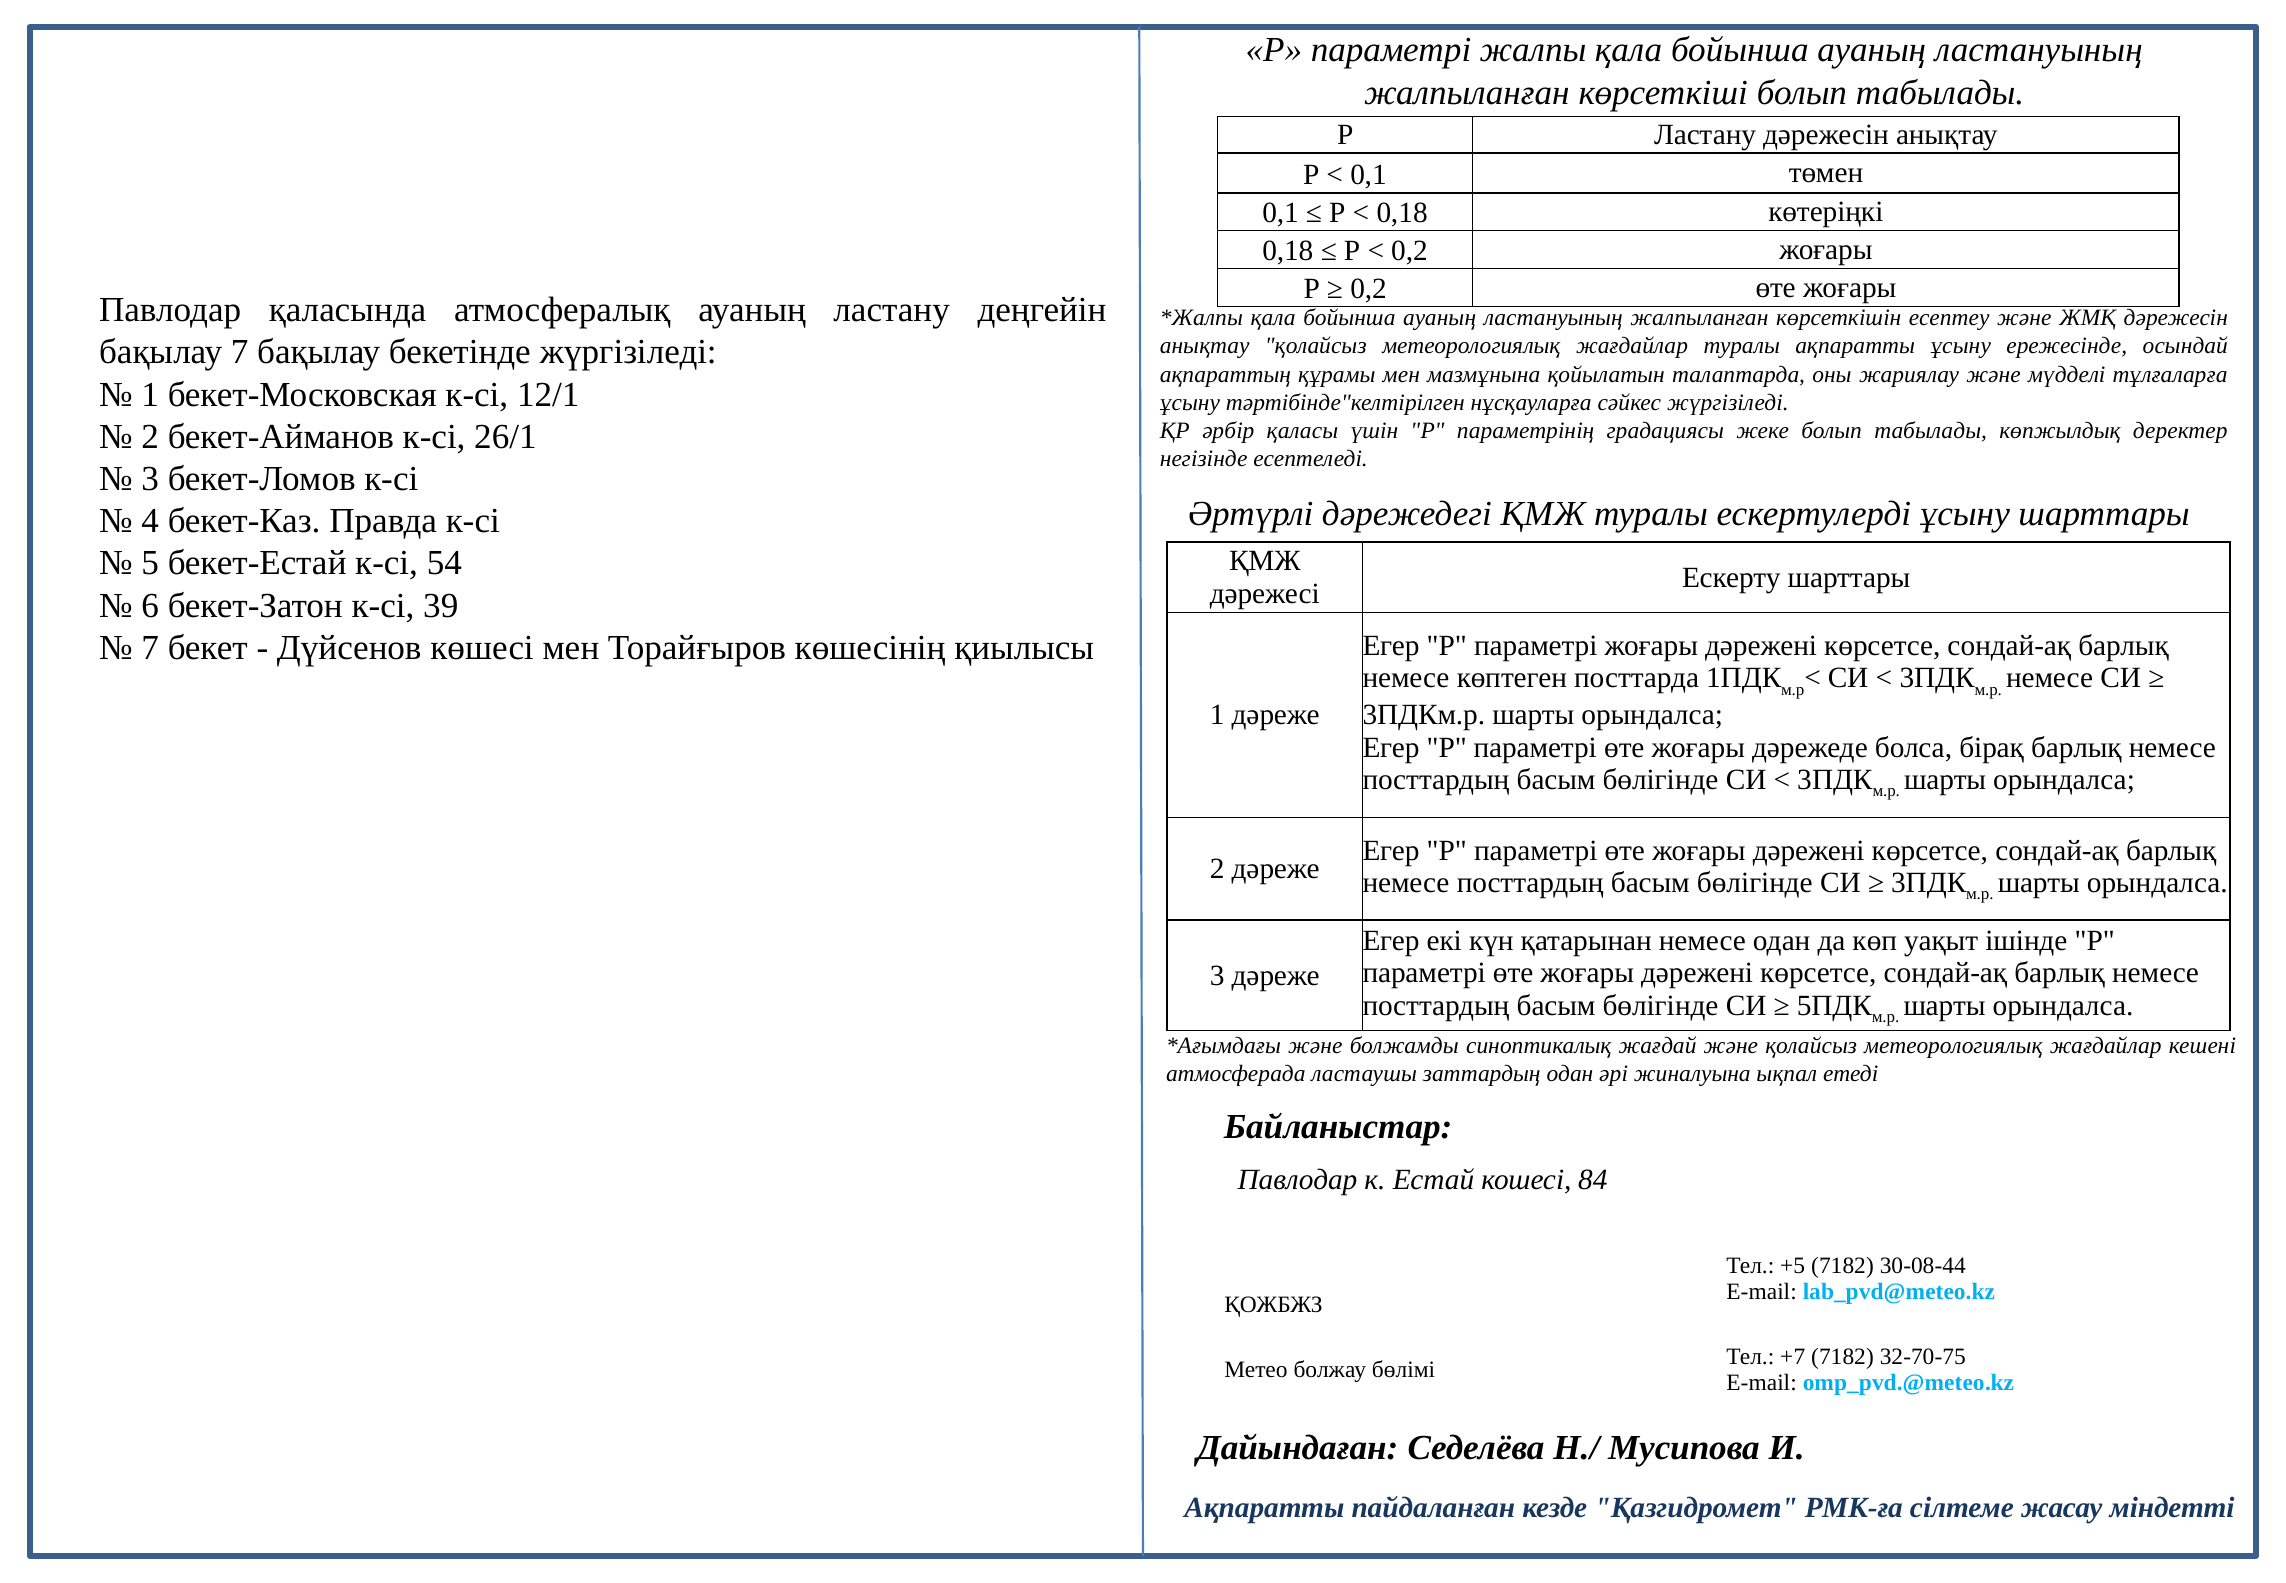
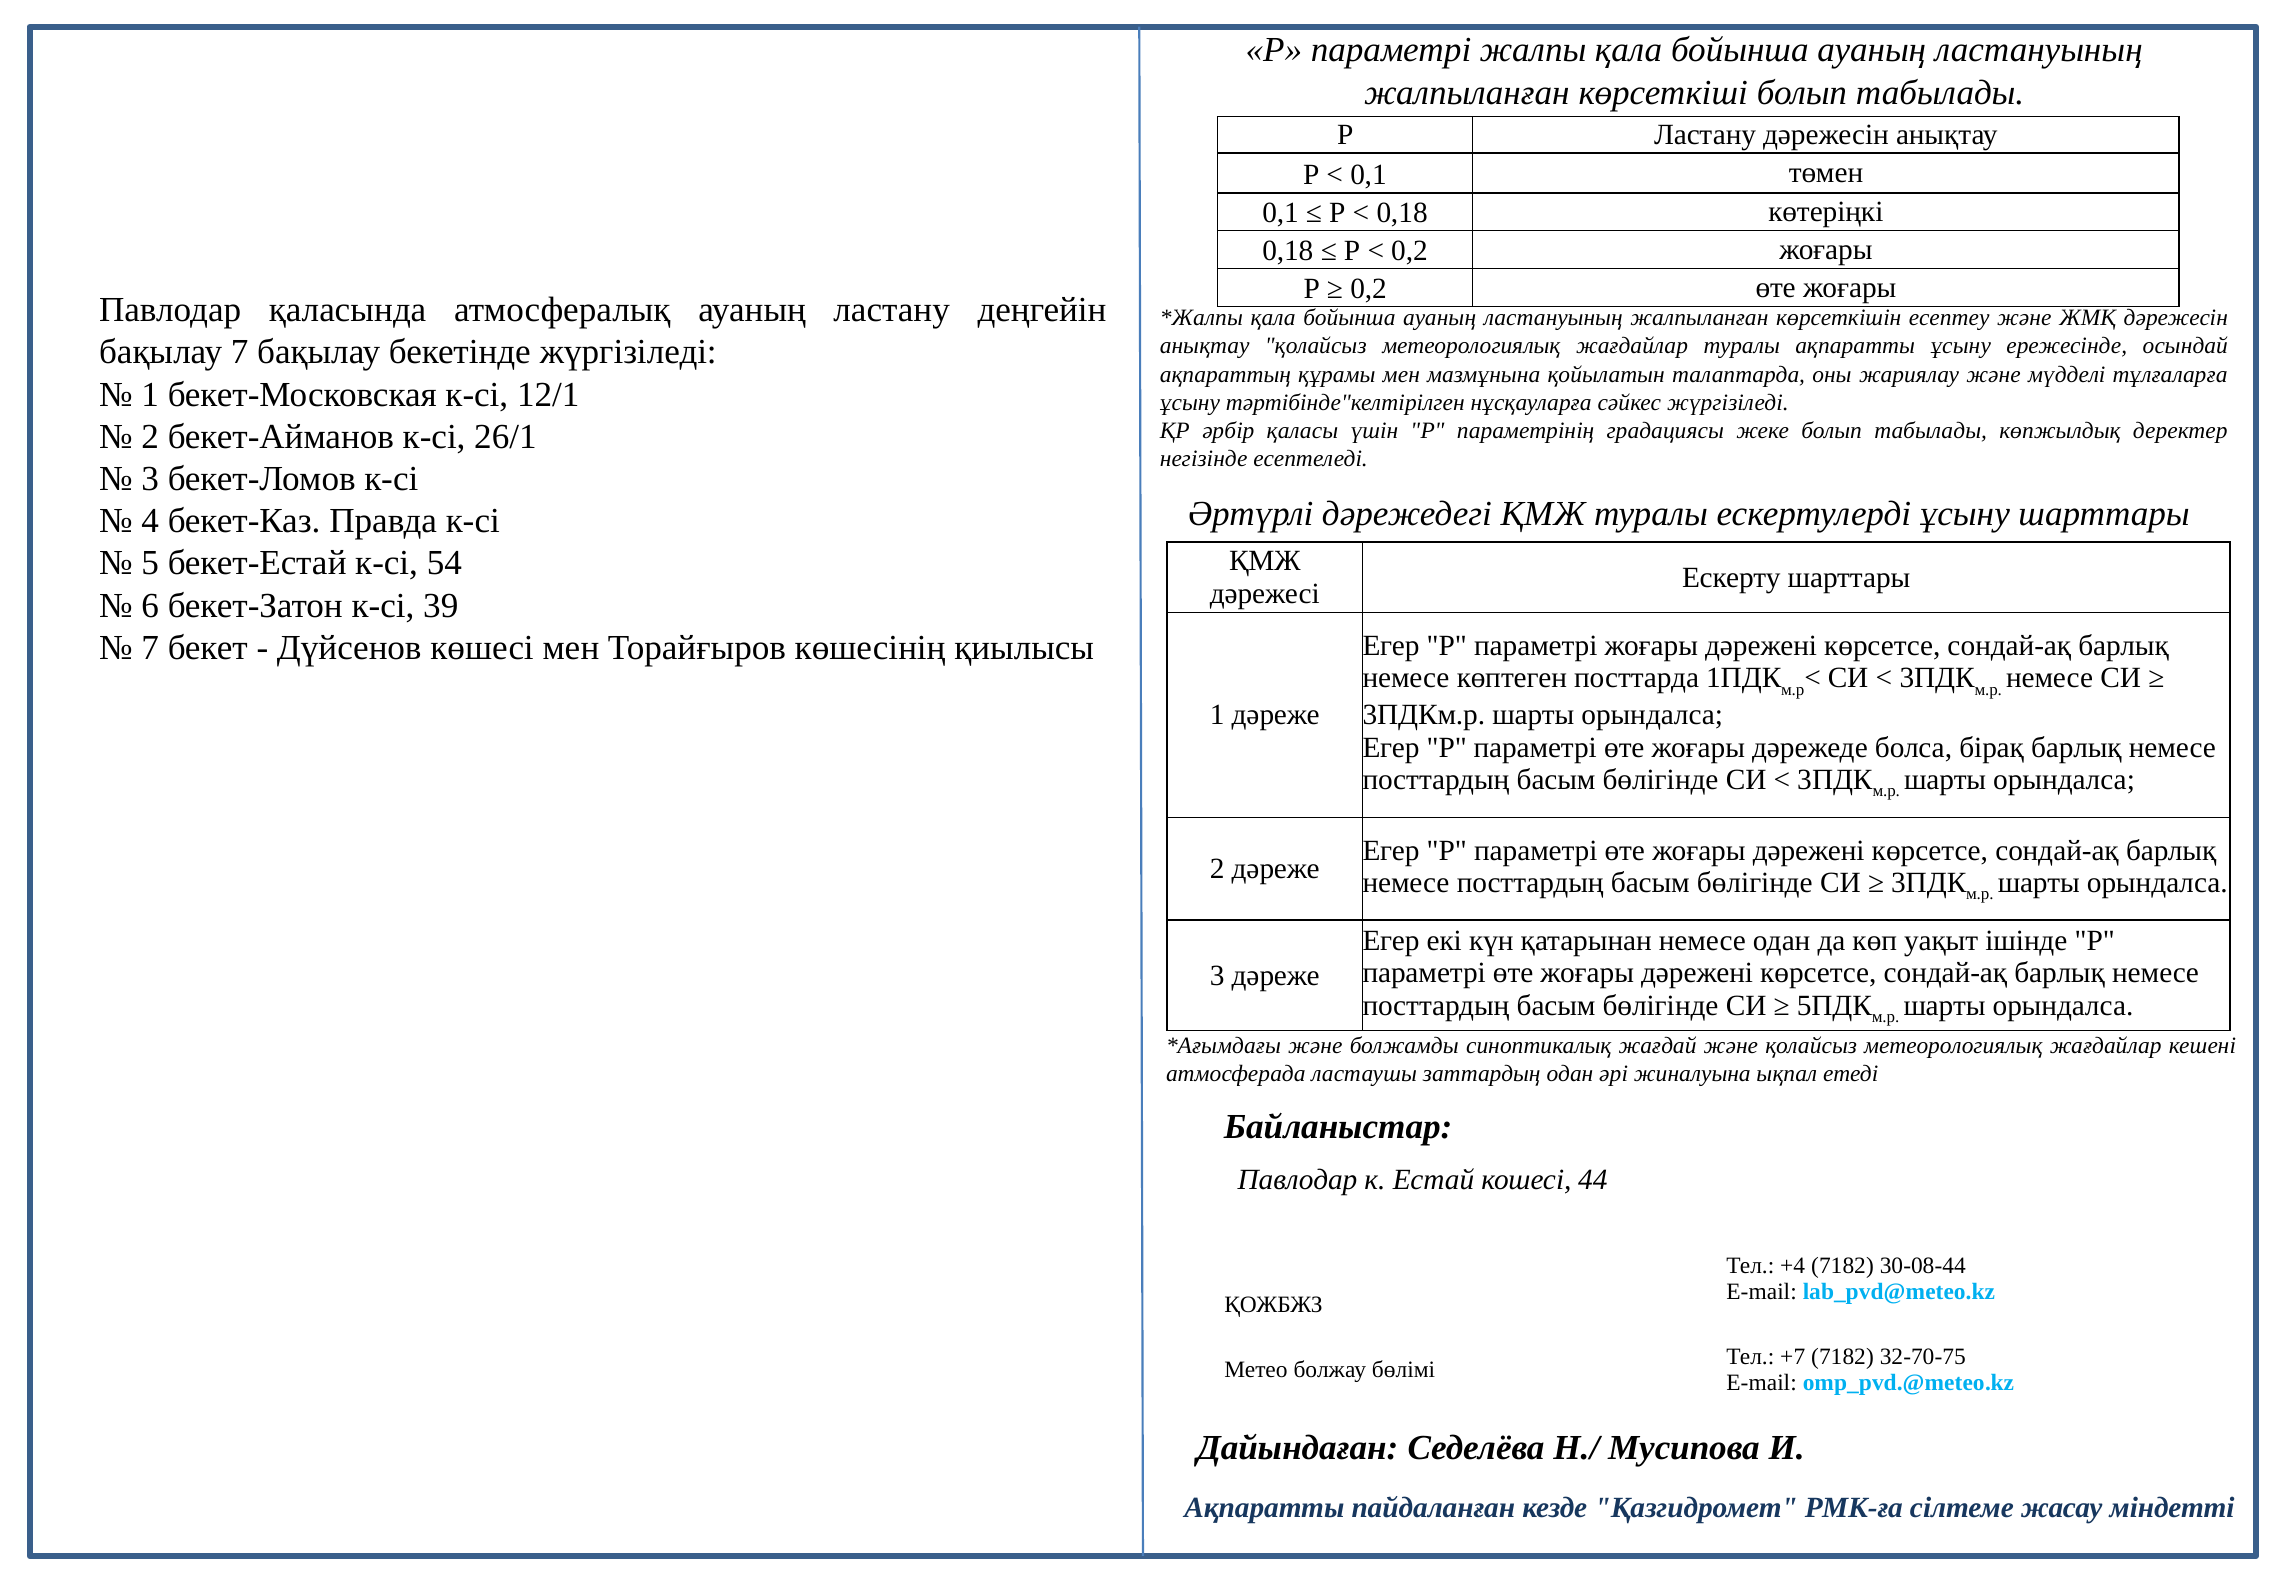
84: 84 -> 44
+5: +5 -> +4
